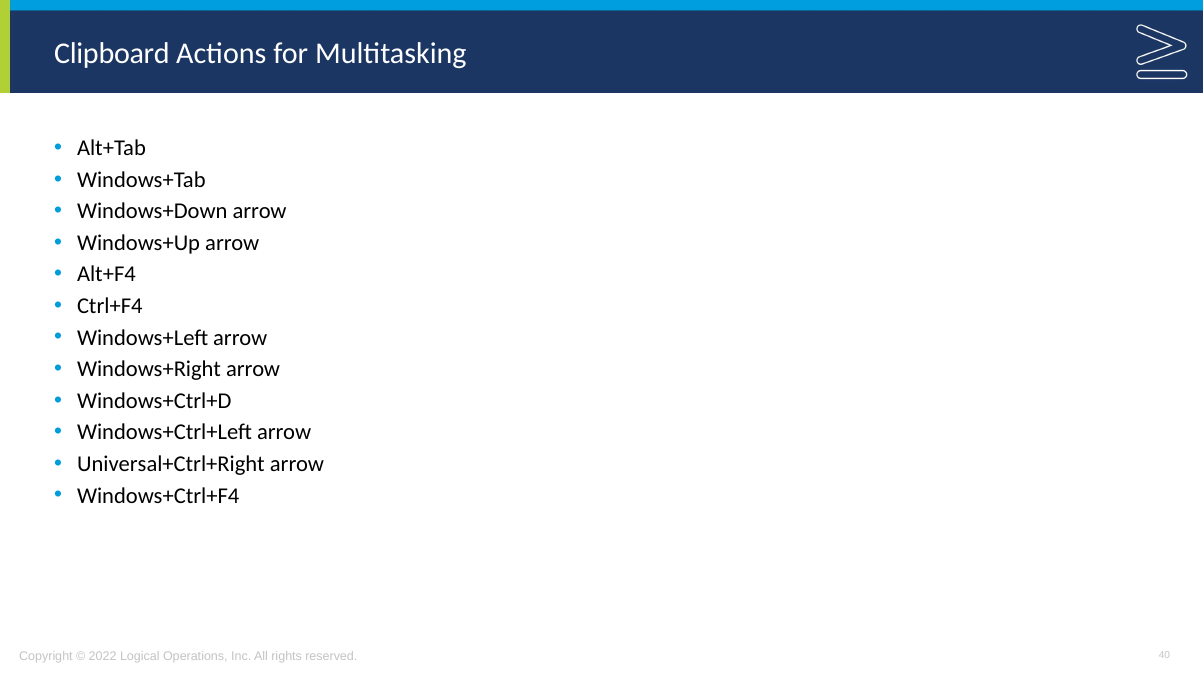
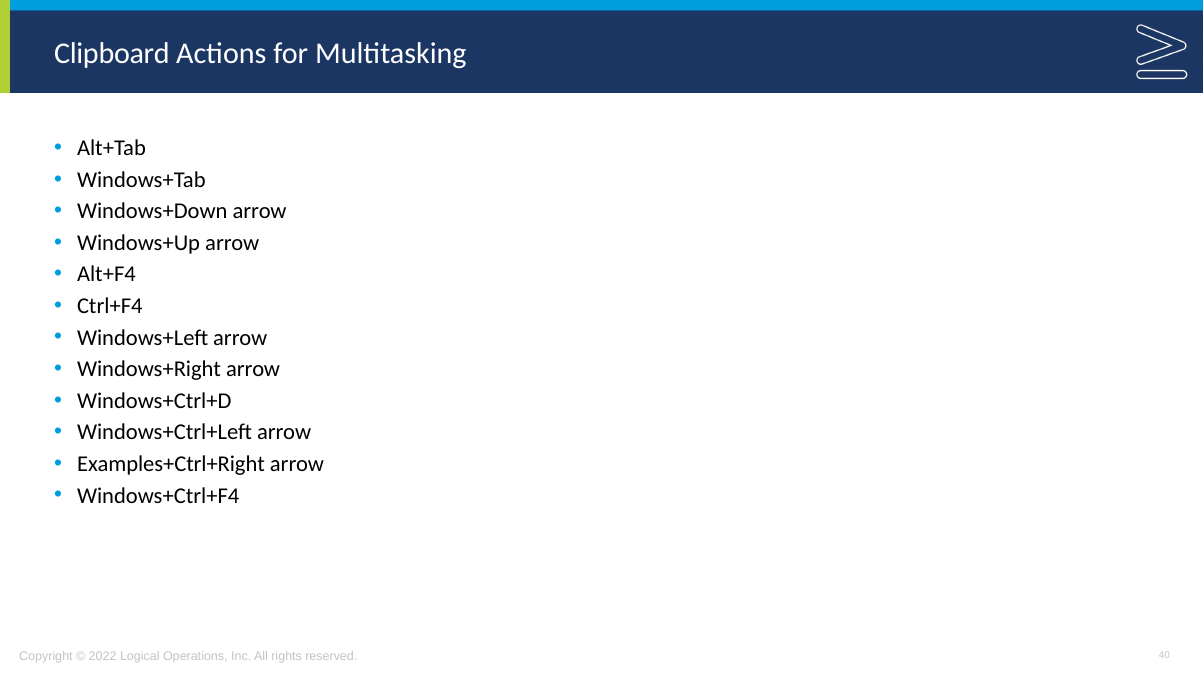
Universal+Ctrl+Right: Universal+Ctrl+Right -> Examples+Ctrl+Right
